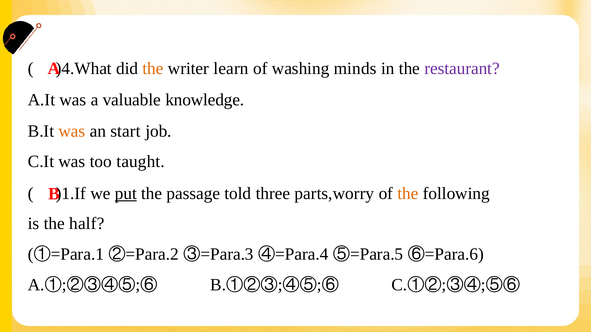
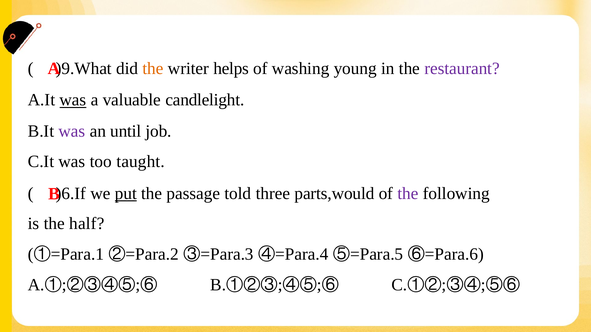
)4.What: )4.What -> )9.What
learn: learn -> helps
minds: minds -> young
was at (73, 100) underline: none -> present
knowledge: knowledge -> candlelight
was at (72, 131) colour: orange -> purple
start: start -> until
)1.If: )1.If -> )6.If
parts,worry: parts,worry -> parts,would
the at (408, 194) colour: orange -> purple
